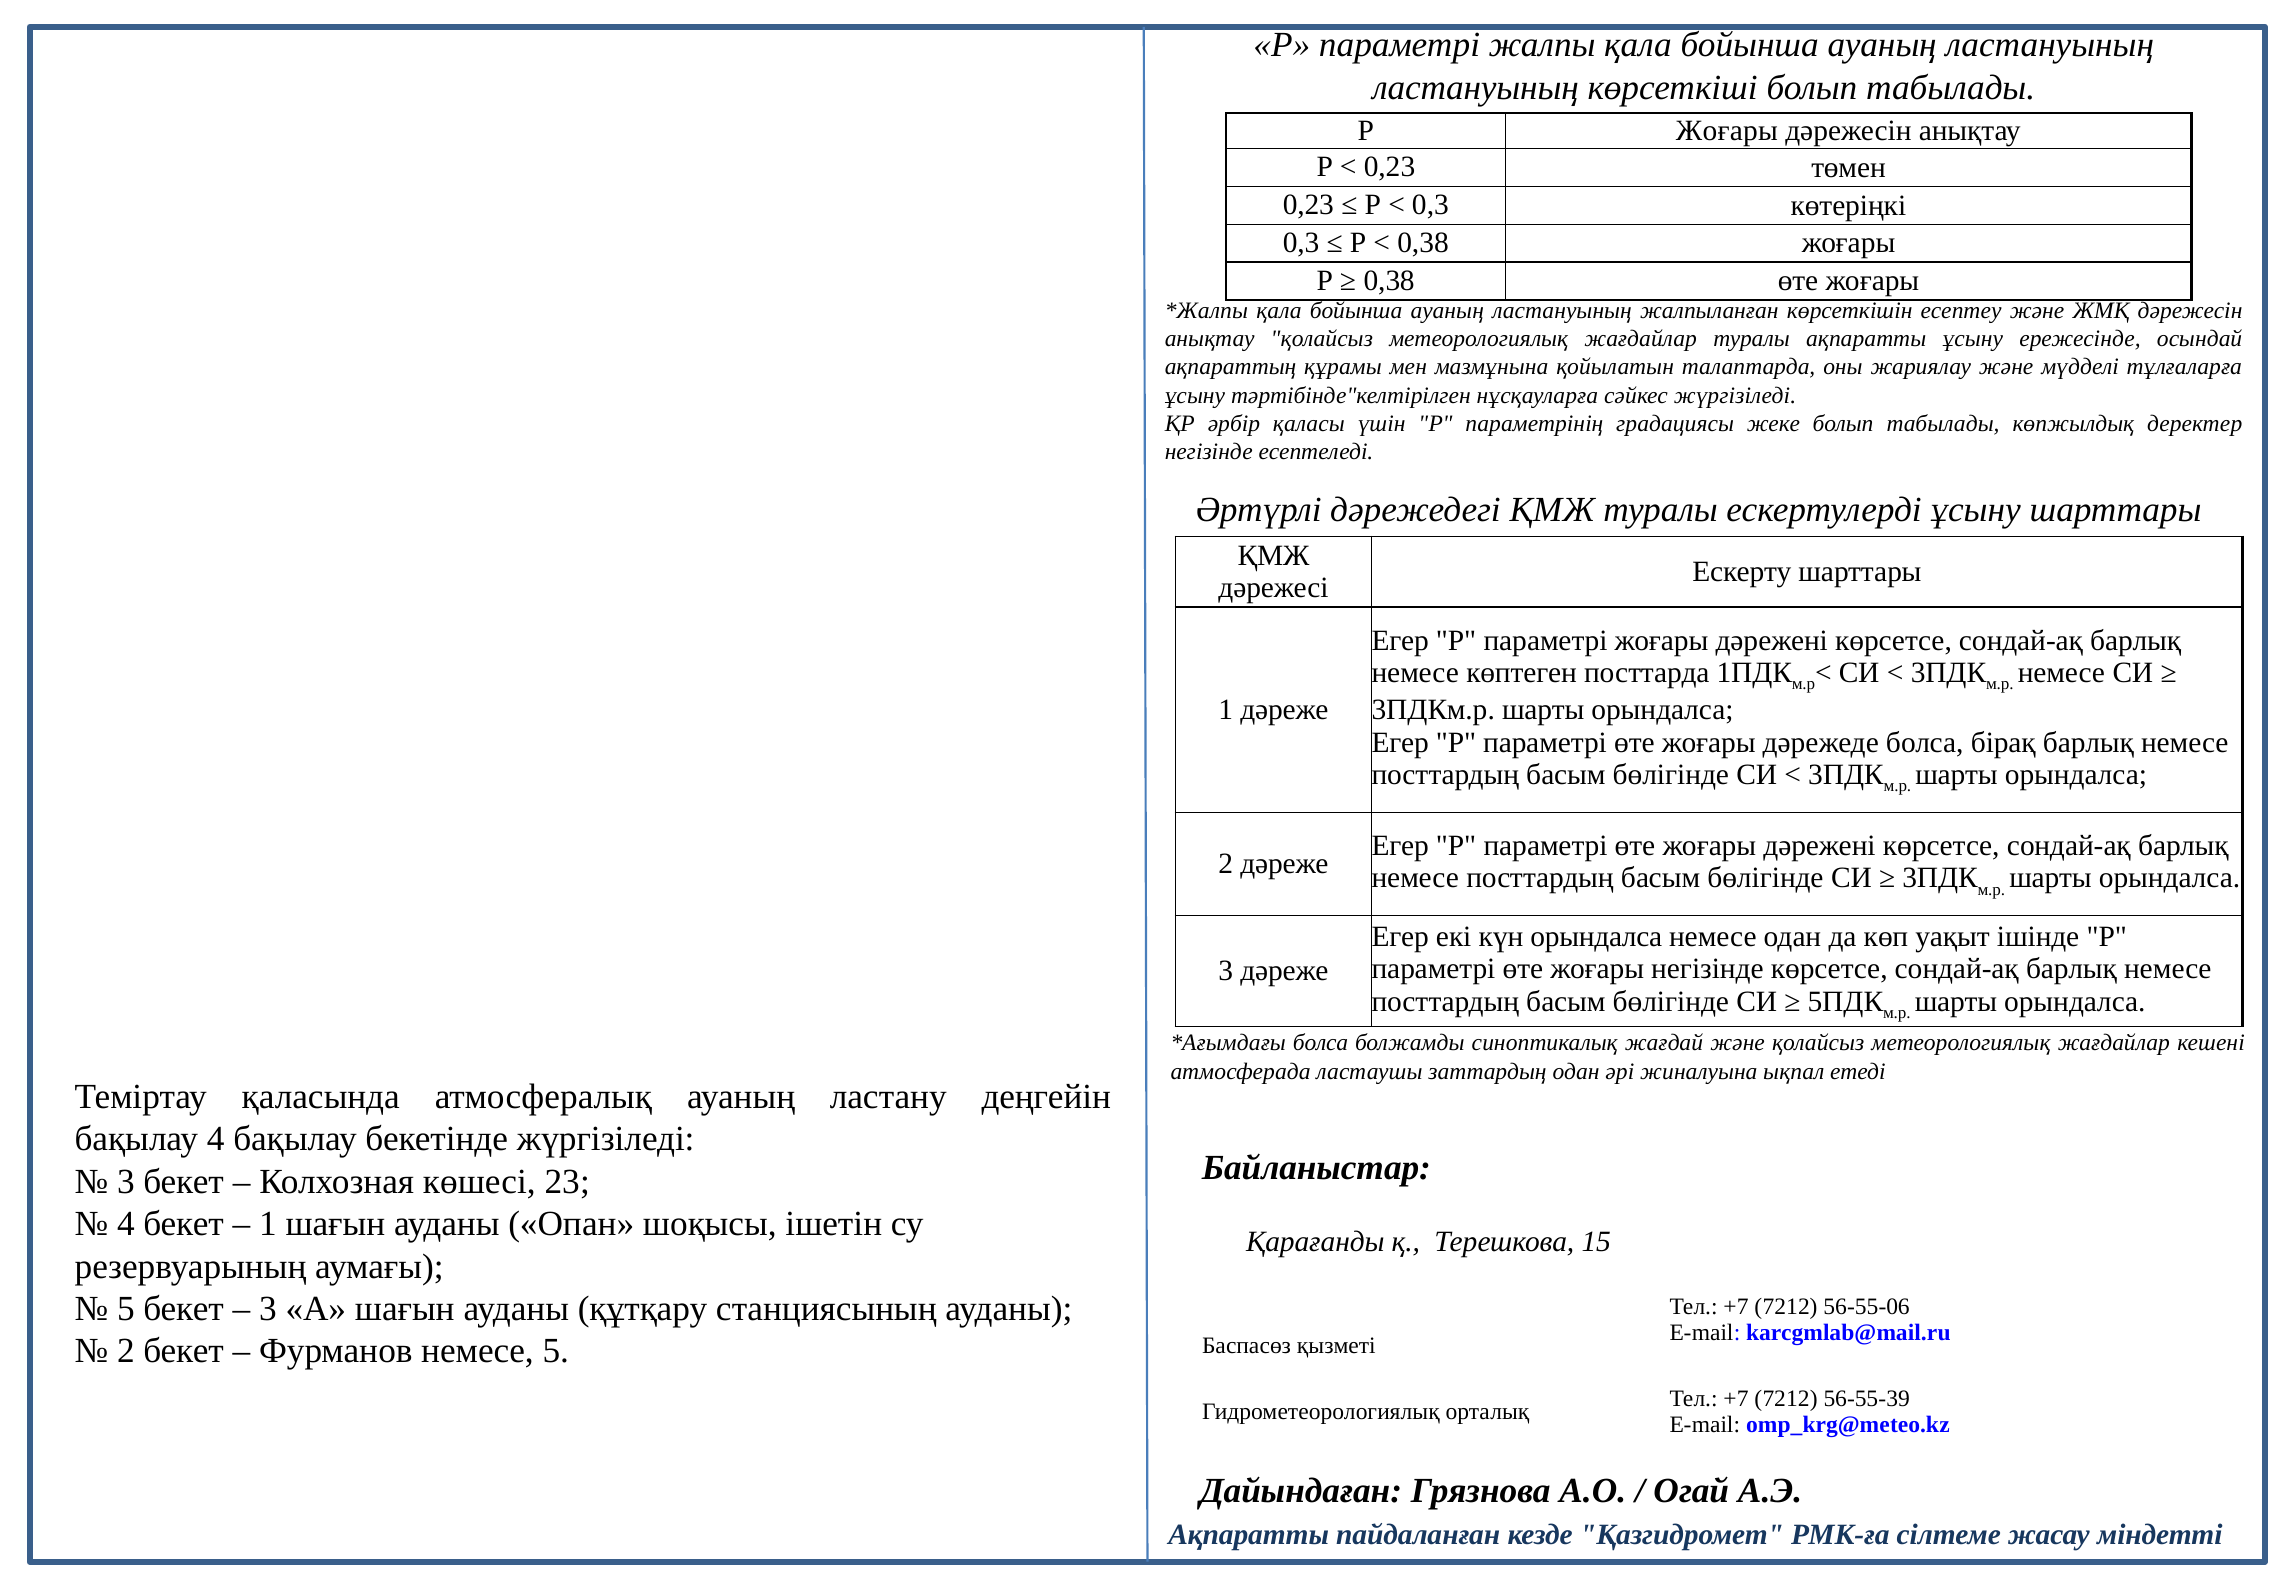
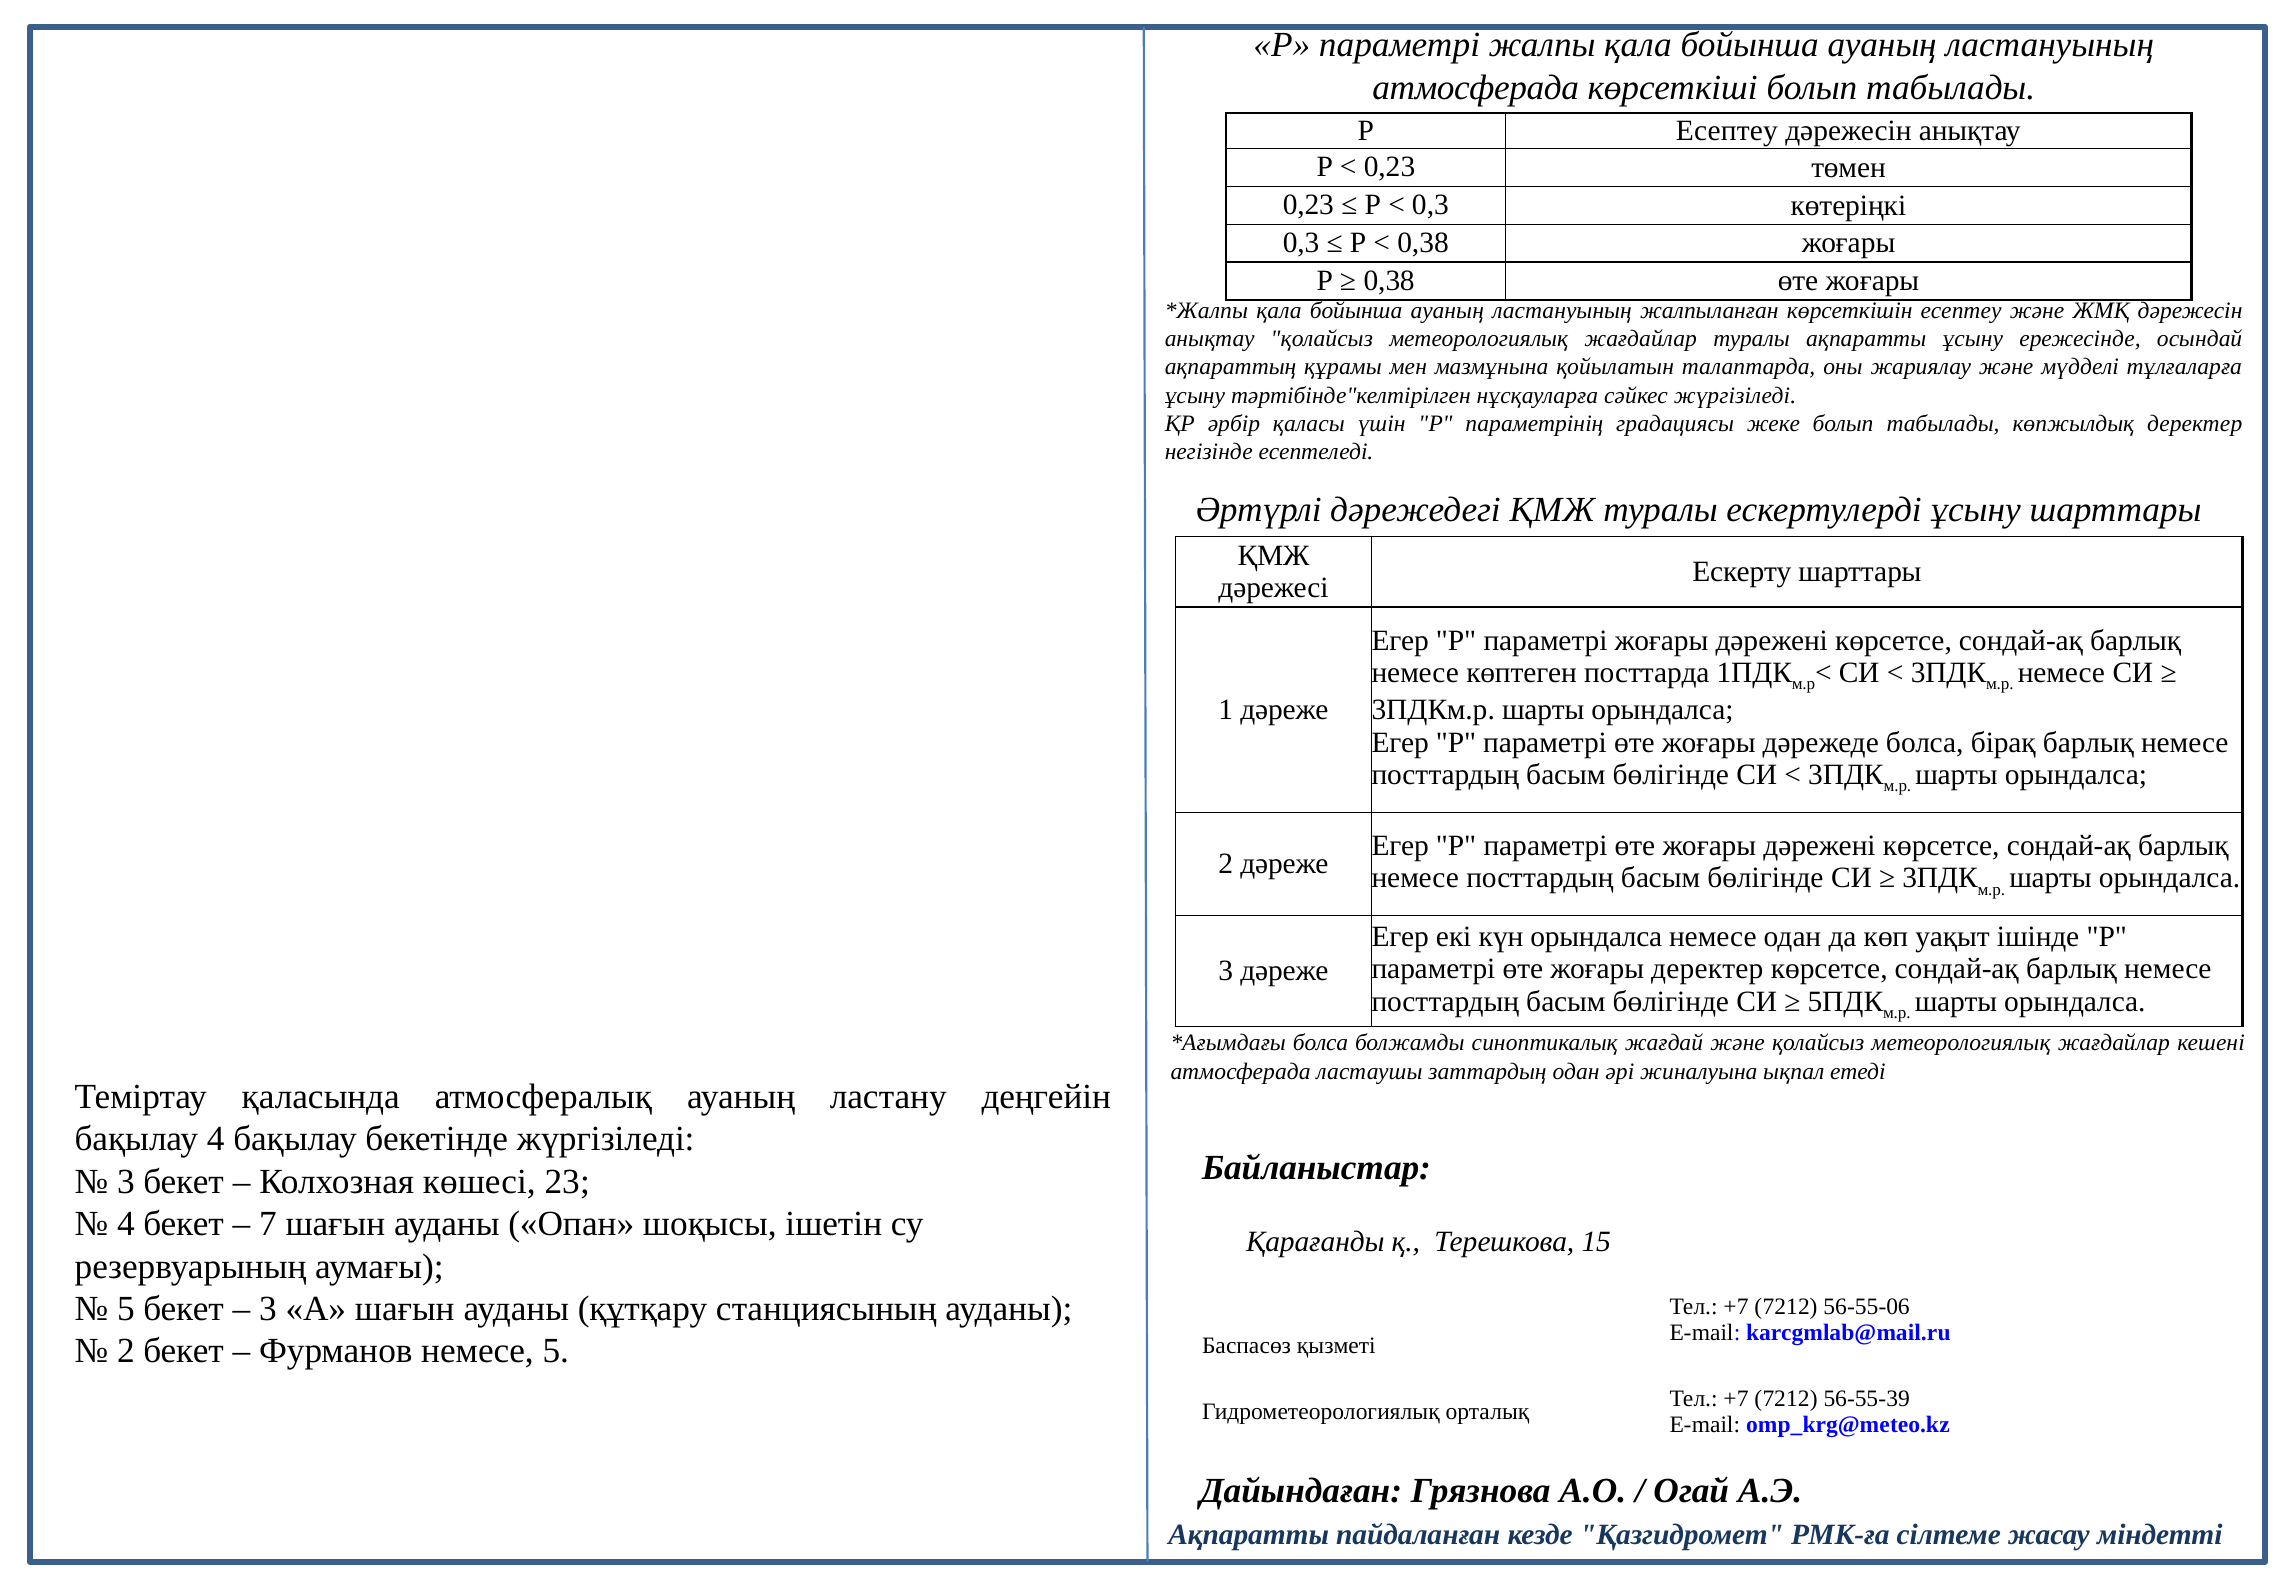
ластануының at (1476, 88): ластануының -> атмосферада
Р Жоғары: Жоғары -> Есептеу
жоғары негізінде: негізінде -> деректер
1 at (268, 1224): 1 -> 7
